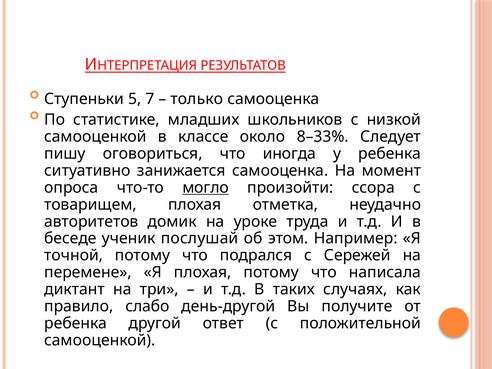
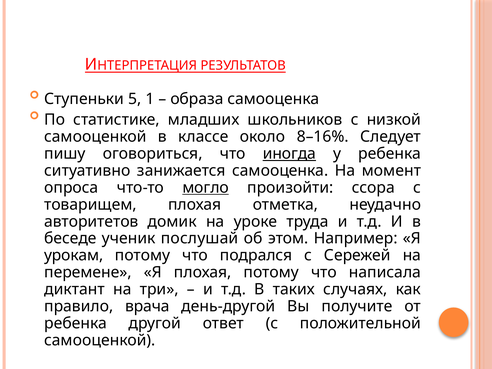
7: 7 -> 1
только: только -> образа
8–33%: 8–33% -> 8–16%
иногда underline: none -> present
точной: точной -> урокам
слабо: слабо -> врача
